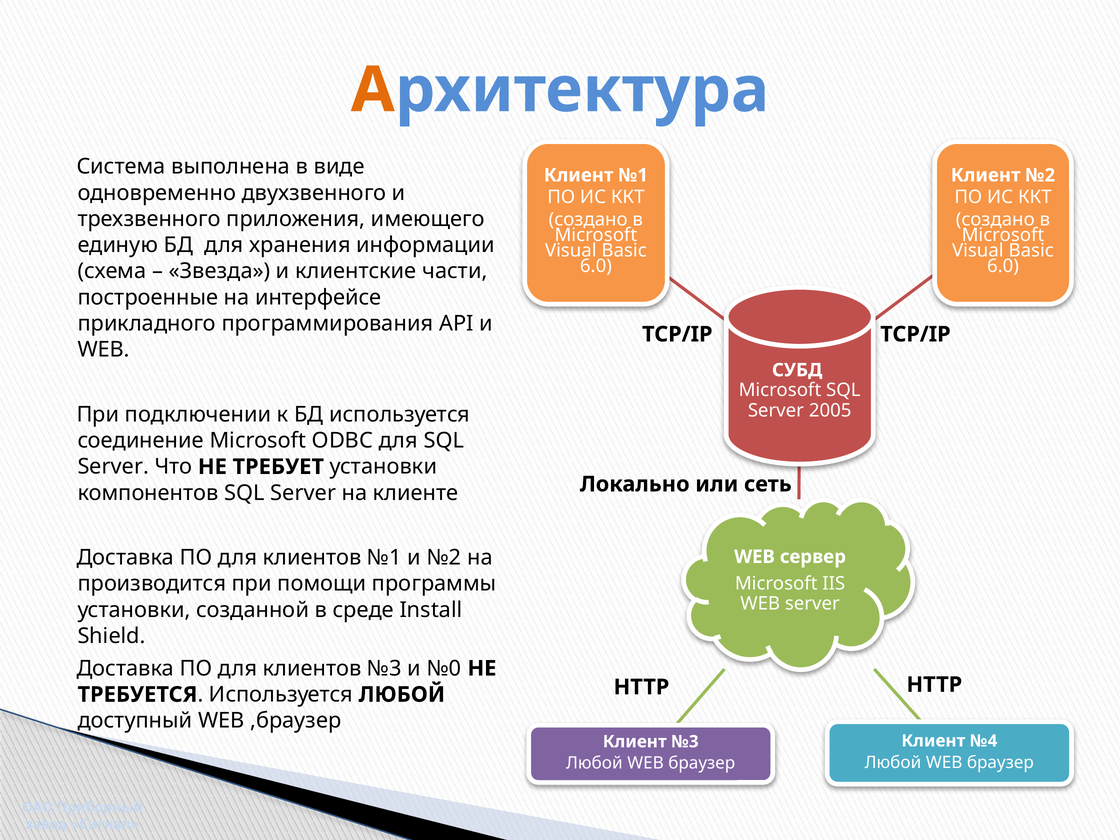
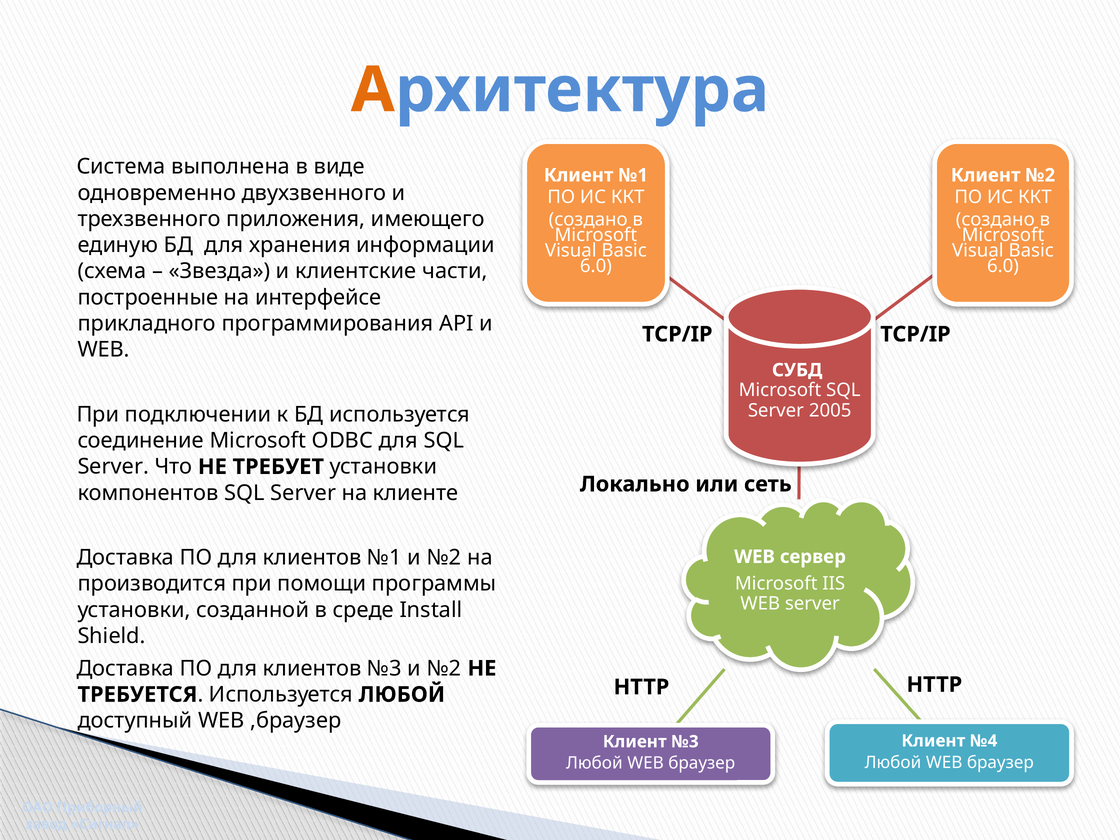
№3 и №0: №0 -> №2
